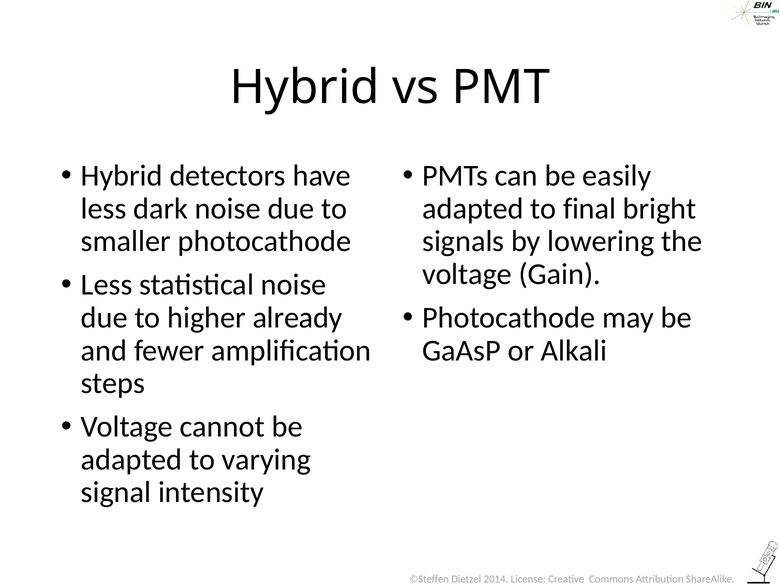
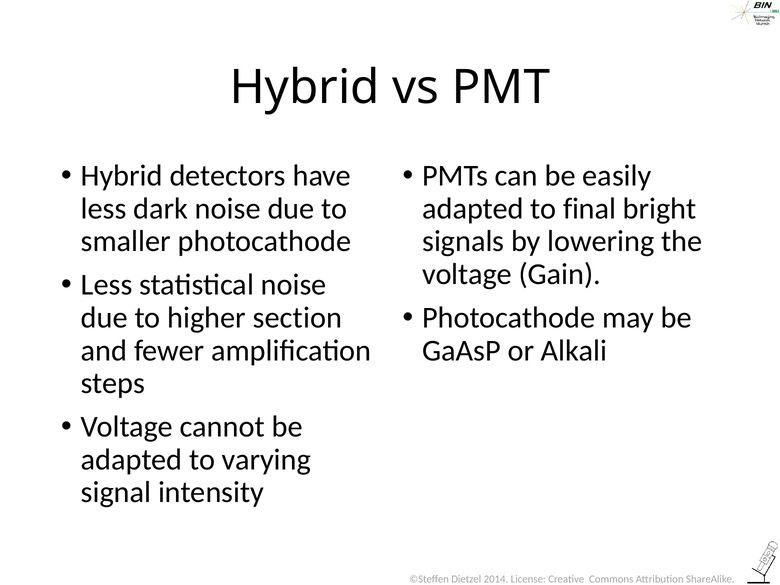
already: already -> section
